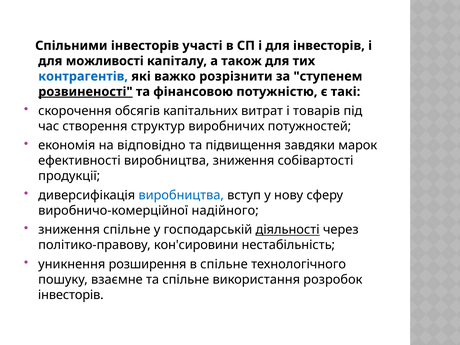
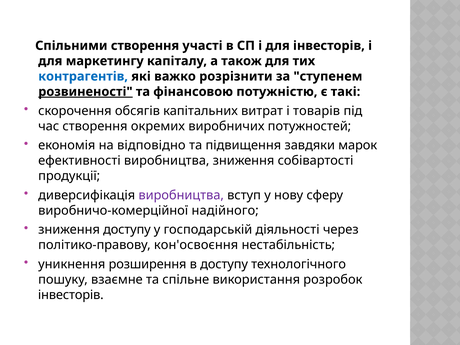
Спільними інвесторів: інвесторів -> створення
можливості: можливості -> маркетингу
структур: структур -> окремих
виробництва at (181, 195) colour: blue -> purple
зниження спільне: спільне -> доступу
діяльності underline: present -> none
кон'сировини: кон'сировини -> кон'освоєння
в спільне: спільне -> доступу
